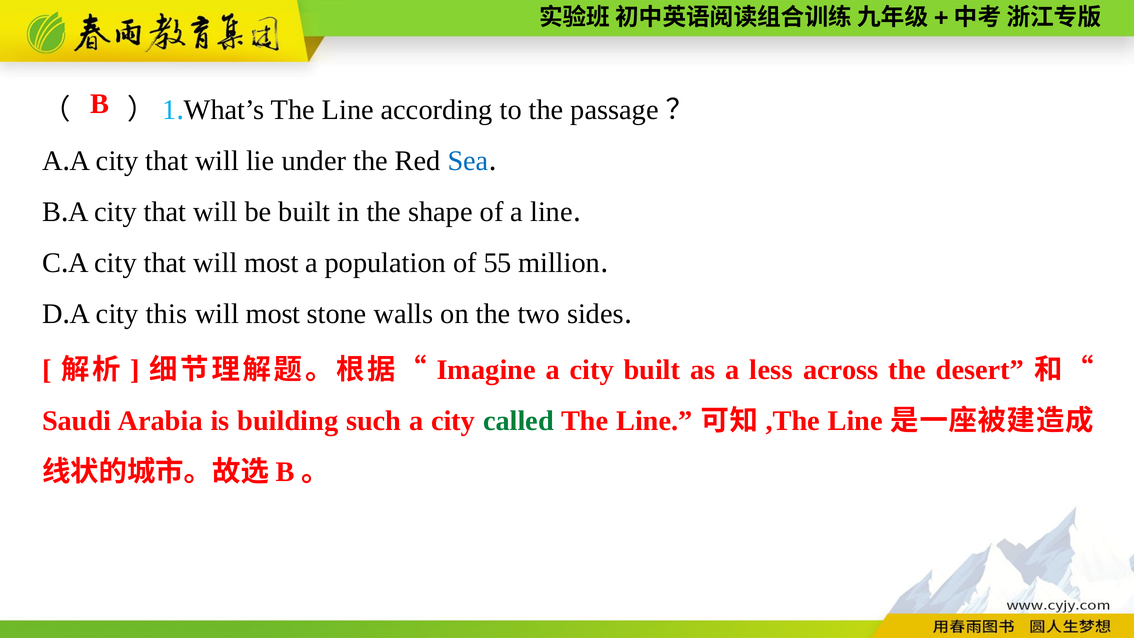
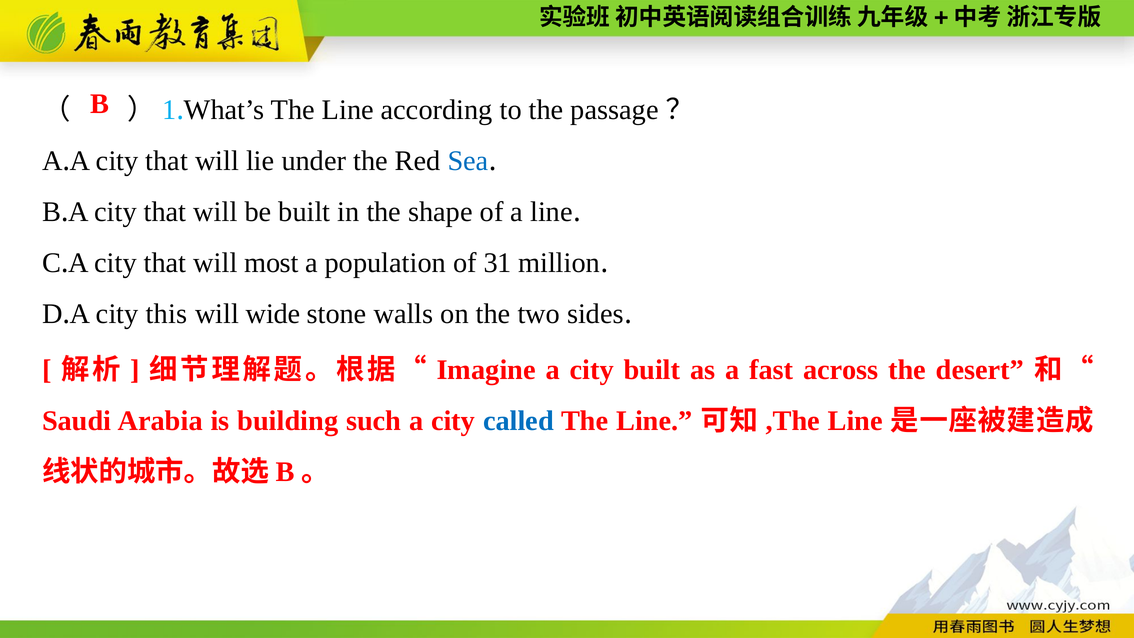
55: 55 -> 31
most at (273, 314): most -> wide
less: less -> fast
called colour: green -> blue
